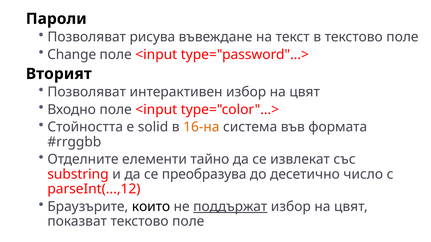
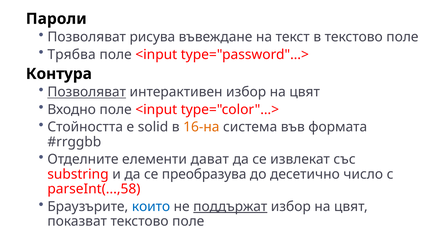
Change: Change -> Трябва
Вторият: Вторият -> Контура
Позволяват at (87, 92) underline: none -> present
тайно: тайно -> дават
parseInt(...,12: parseInt(...,12 -> parseInt(...,58
които colour: black -> blue
